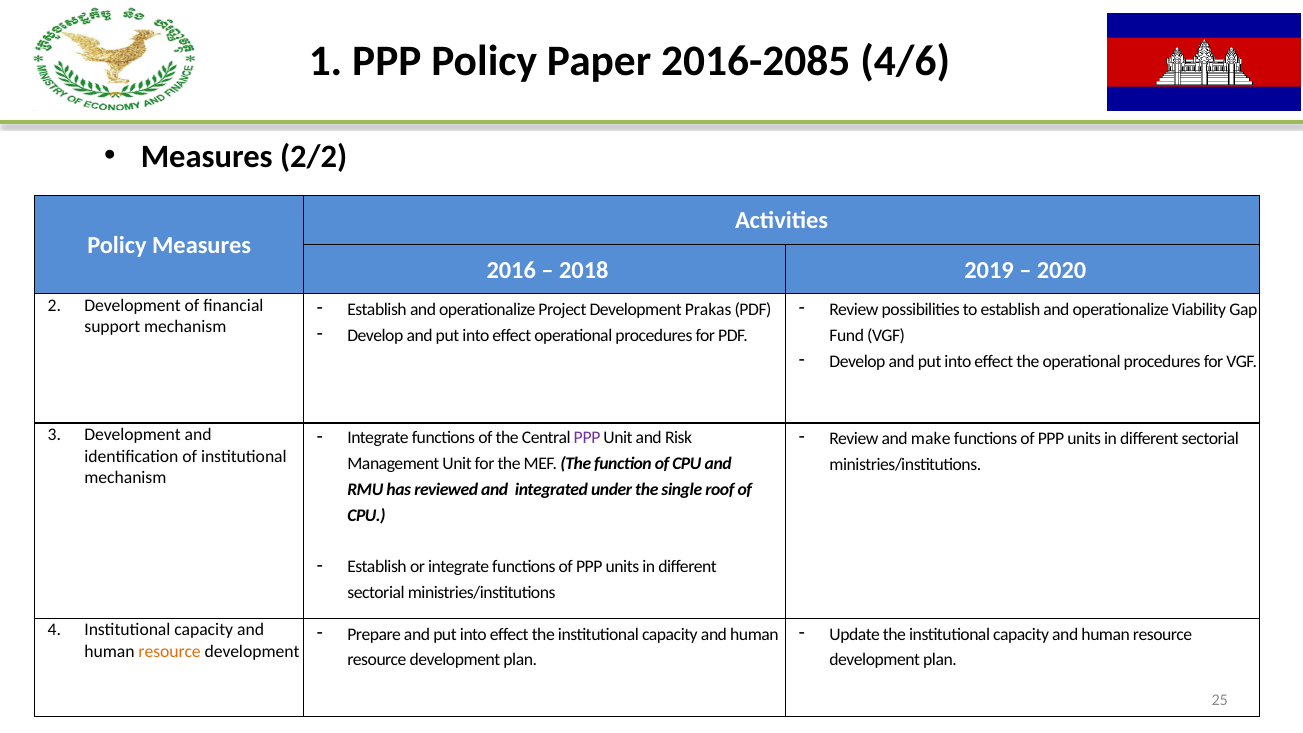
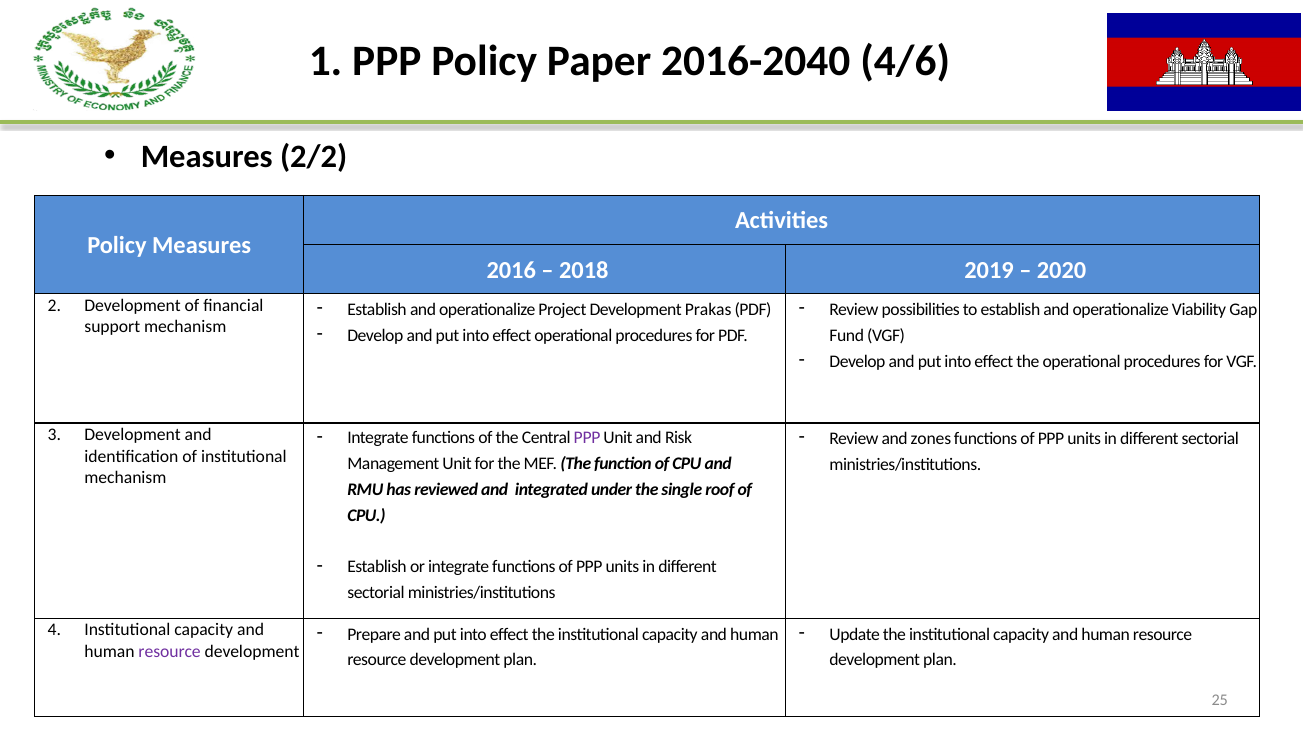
2016-2085: 2016-2085 -> 2016-2040
make: make -> zones
resource at (170, 651) colour: orange -> purple
